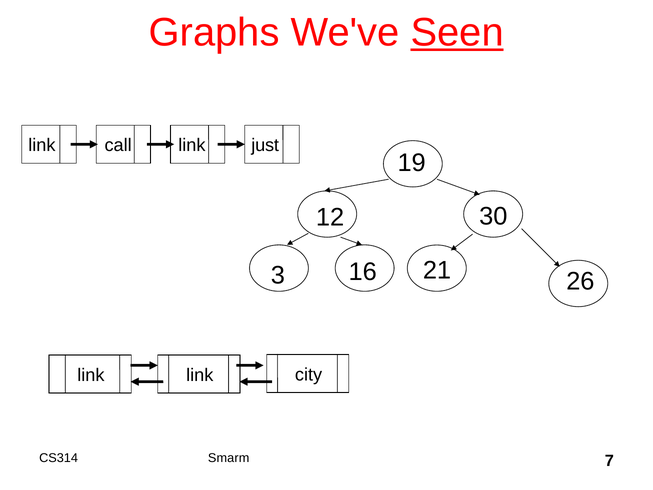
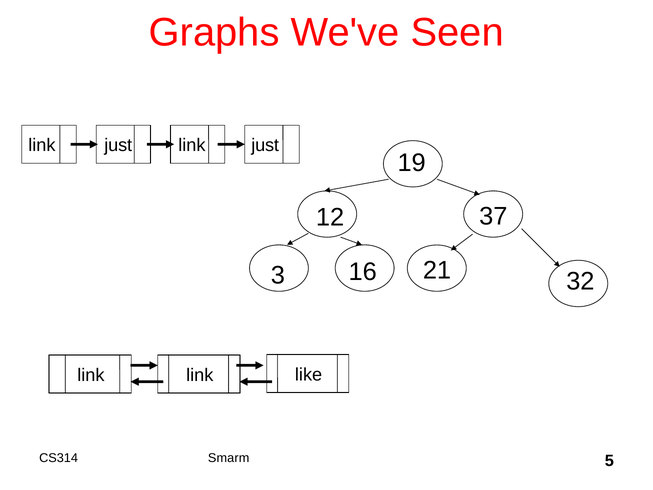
Seen underline: present -> none
call at (118, 145): call -> just
30: 30 -> 37
26: 26 -> 32
city: city -> like
7: 7 -> 5
